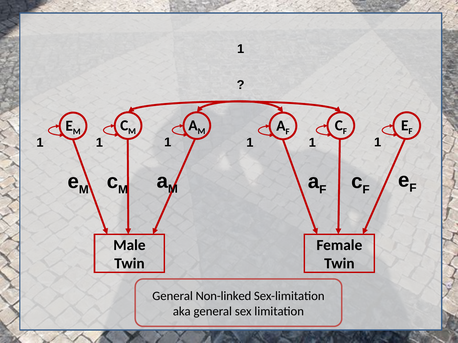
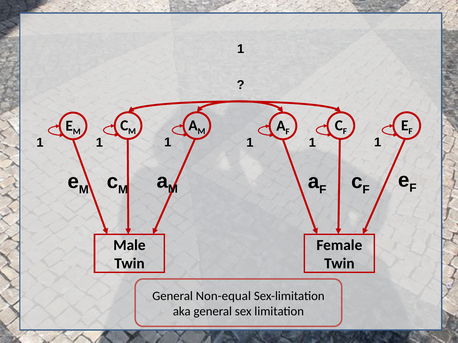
Non-linked: Non-linked -> Non-equal
